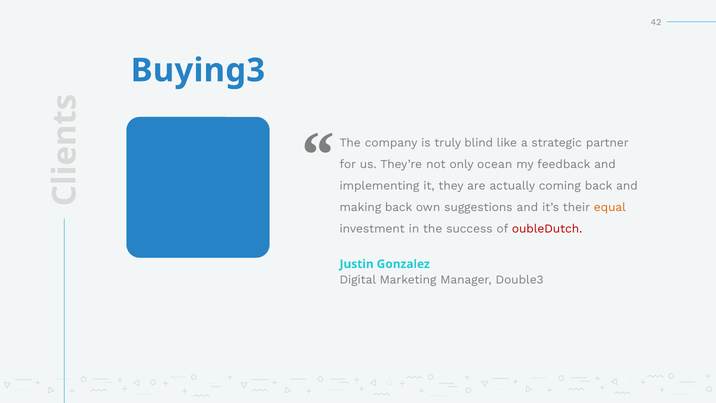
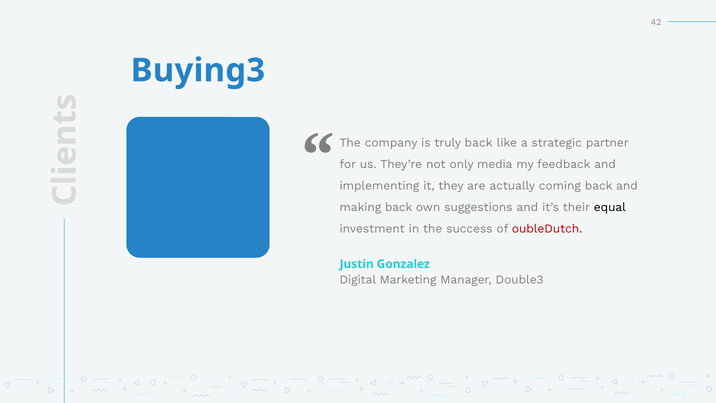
truly blind: blind -> back
ocean: ocean -> media
equal colour: orange -> black
